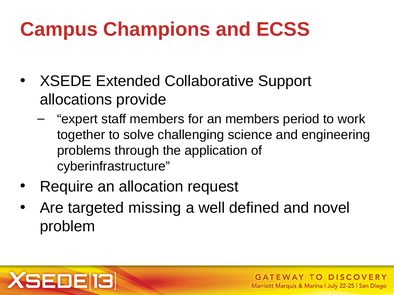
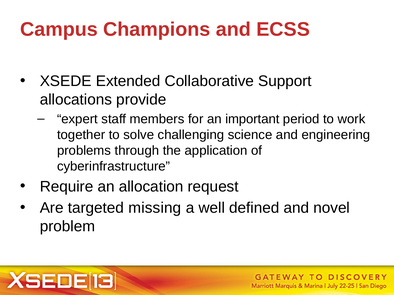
an members: members -> important
